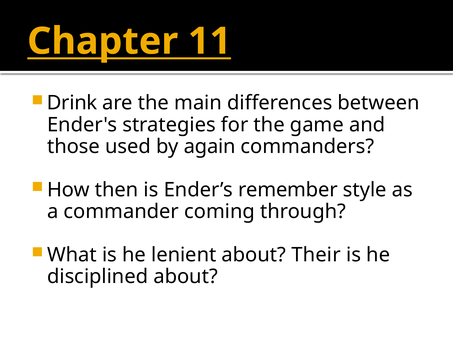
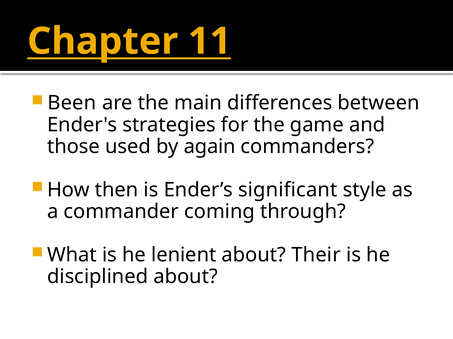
Drink: Drink -> Been
remember: remember -> significant
